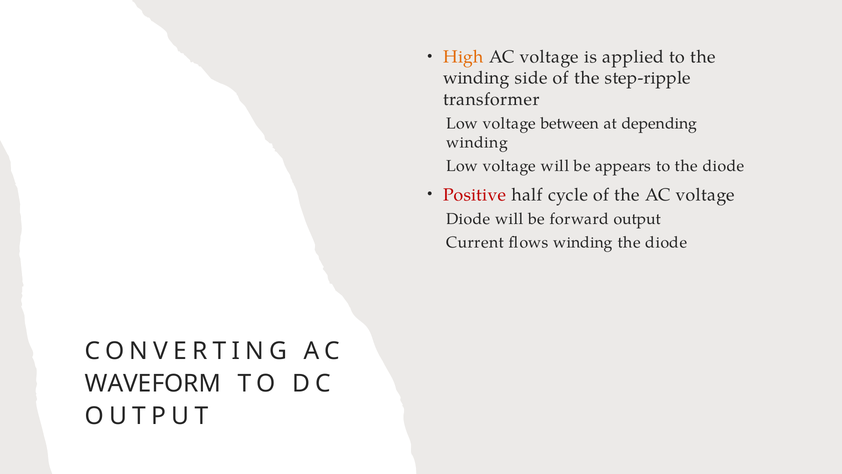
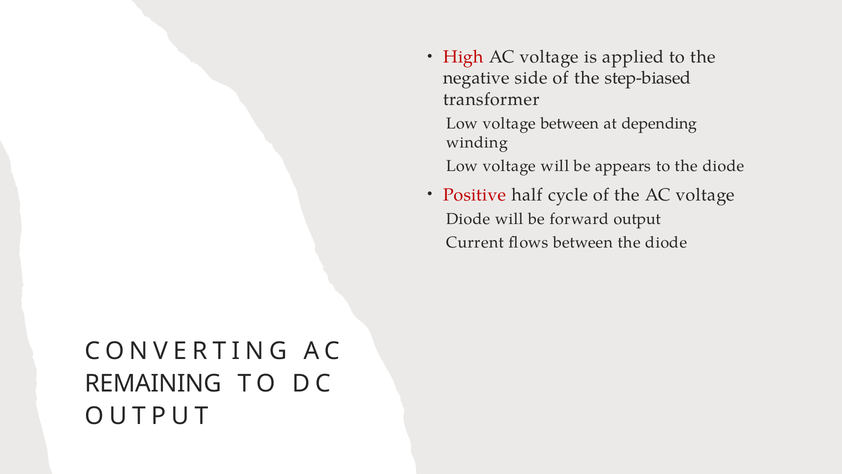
High colour: orange -> red
winding at (476, 78): winding -> negative
step-ripple: step-ripple -> step-biased
flows winding: winding -> between
WAVEFORM: WAVEFORM -> REMAINING
